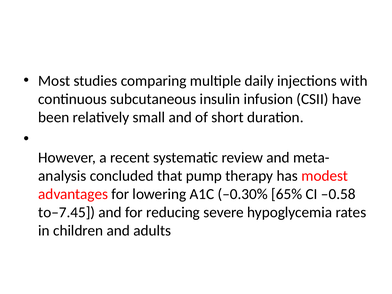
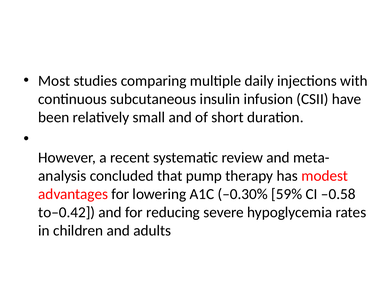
65%: 65% -> 59%
to–7.45: to–7.45 -> to–0.42
